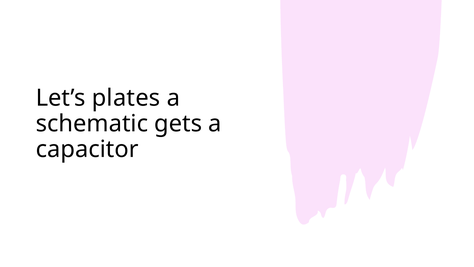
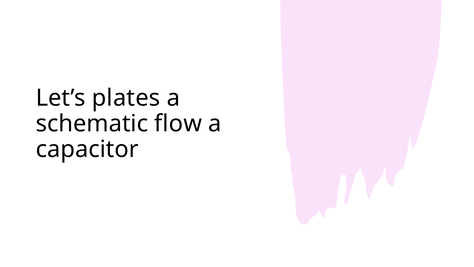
gets: gets -> flow
